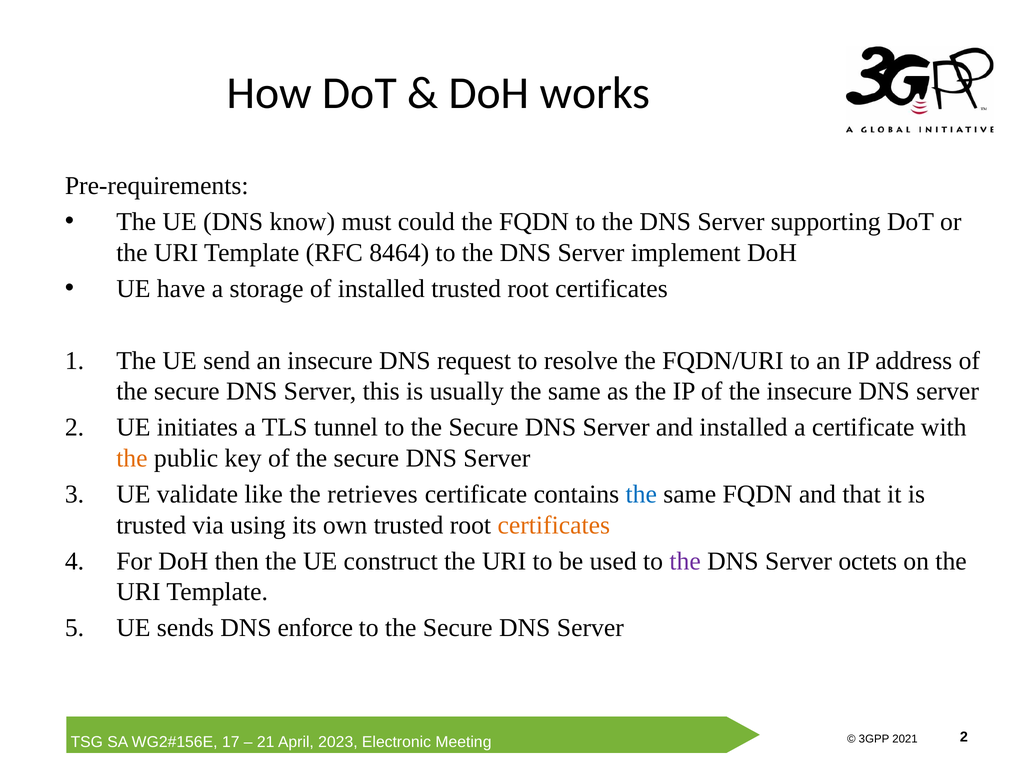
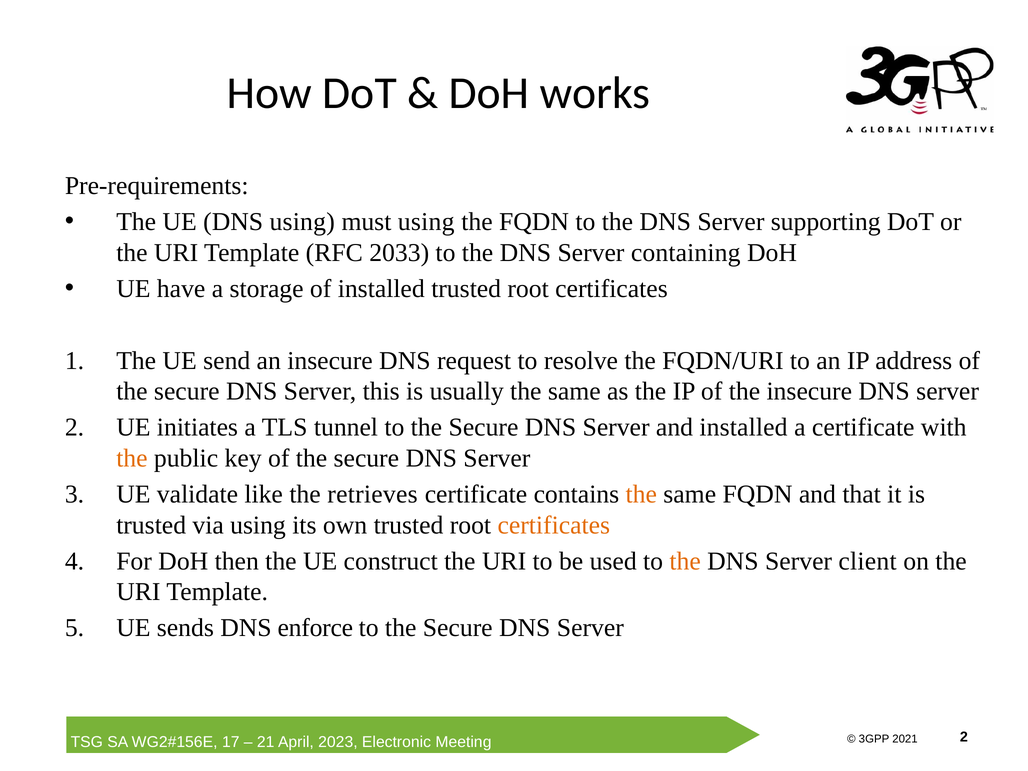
DNS know: know -> using
must could: could -> using
8464: 8464 -> 2033
implement: implement -> containing
the at (641, 494) colour: blue -> orange
the at (685, 561) colour: purple -> orange
octets: octets -> client
